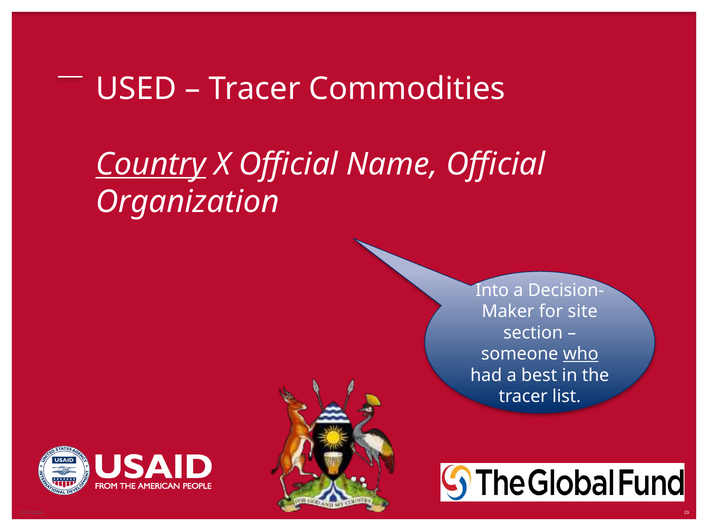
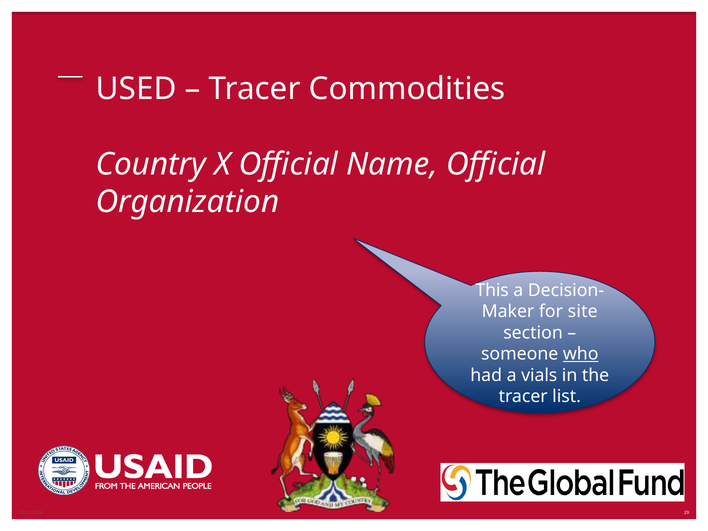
Country underline: present -> none
Into: Into -> This
best: best -> vials
